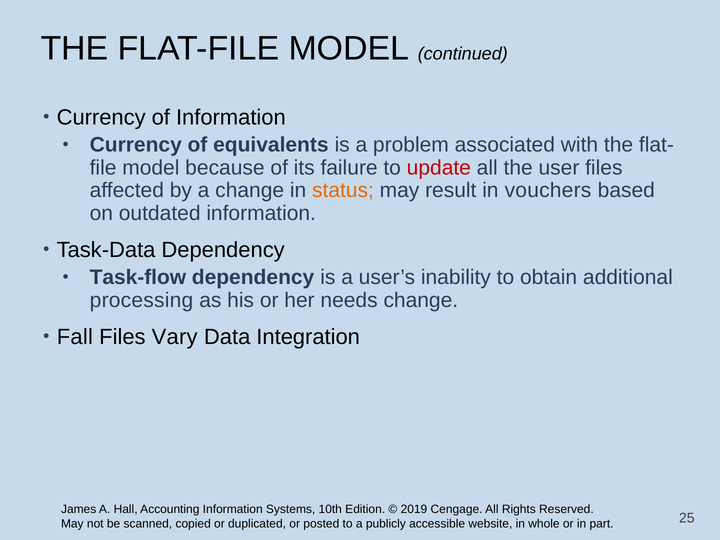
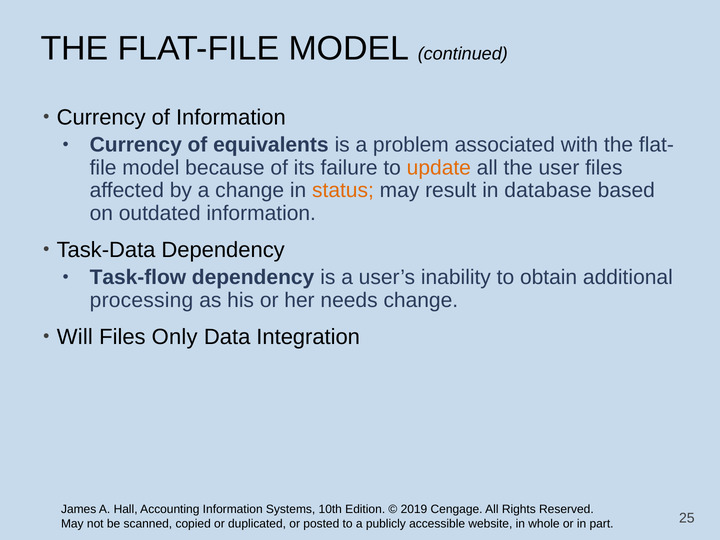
update colour: red -> orange
vouchers: vouchers -> database
Fall: Fall -> Will
Vary: Vary -> Only
